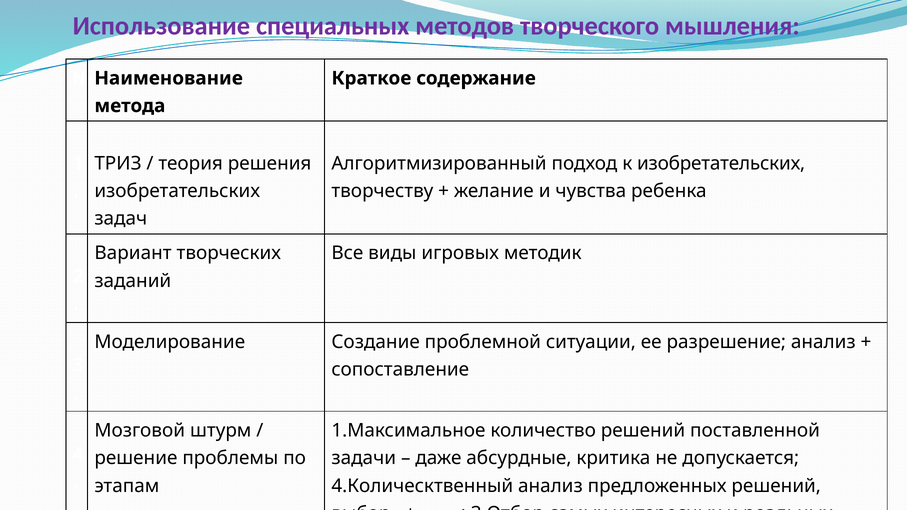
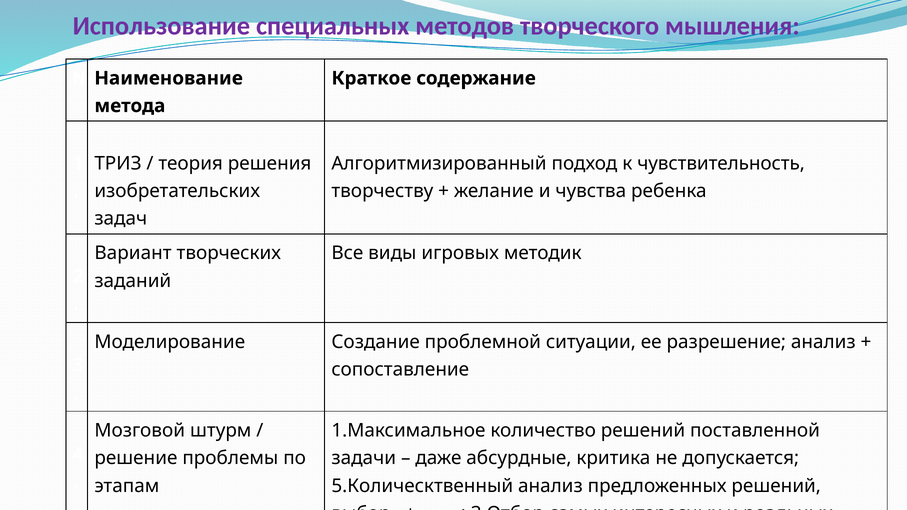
к изобретательских: изобретательских -> чувствительность
4.Колическтвенный: 4.Колическтвенный -> 5.Колическтвенный
